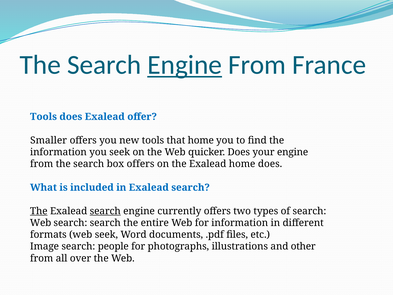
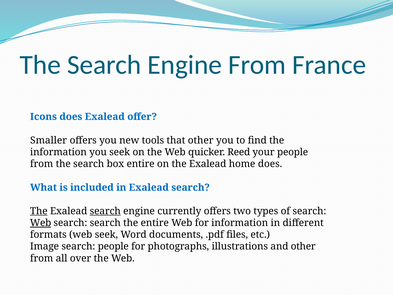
Engine at (185, 65) underline: present -> none
Tools at (43, 117): Tools -> Icons
that home: home -> other
quicker Does: Does -> Reed
your engine: engine -> people
box offers: offers -> entire
Web at (41, 223) underline: none -> present
